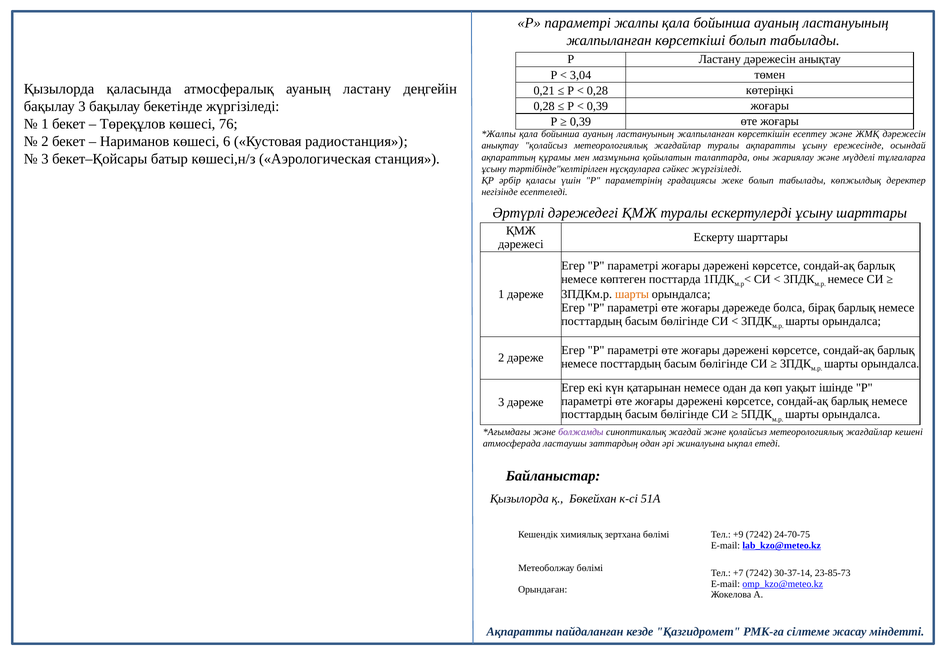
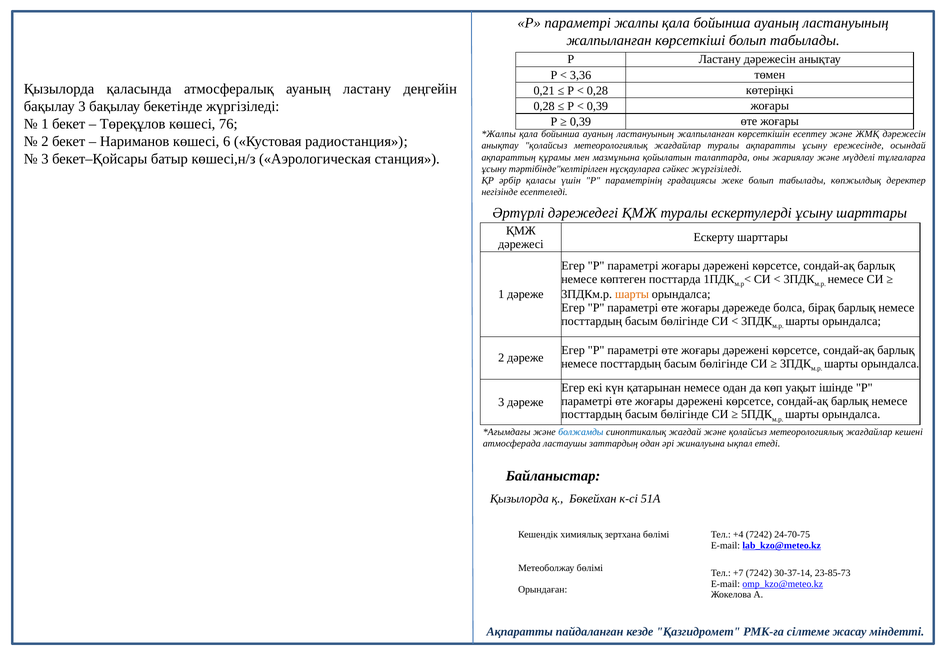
3,04: 3,04 -> 3,36
болжамды colour: purple -> blue
+9: +9 -> +4
